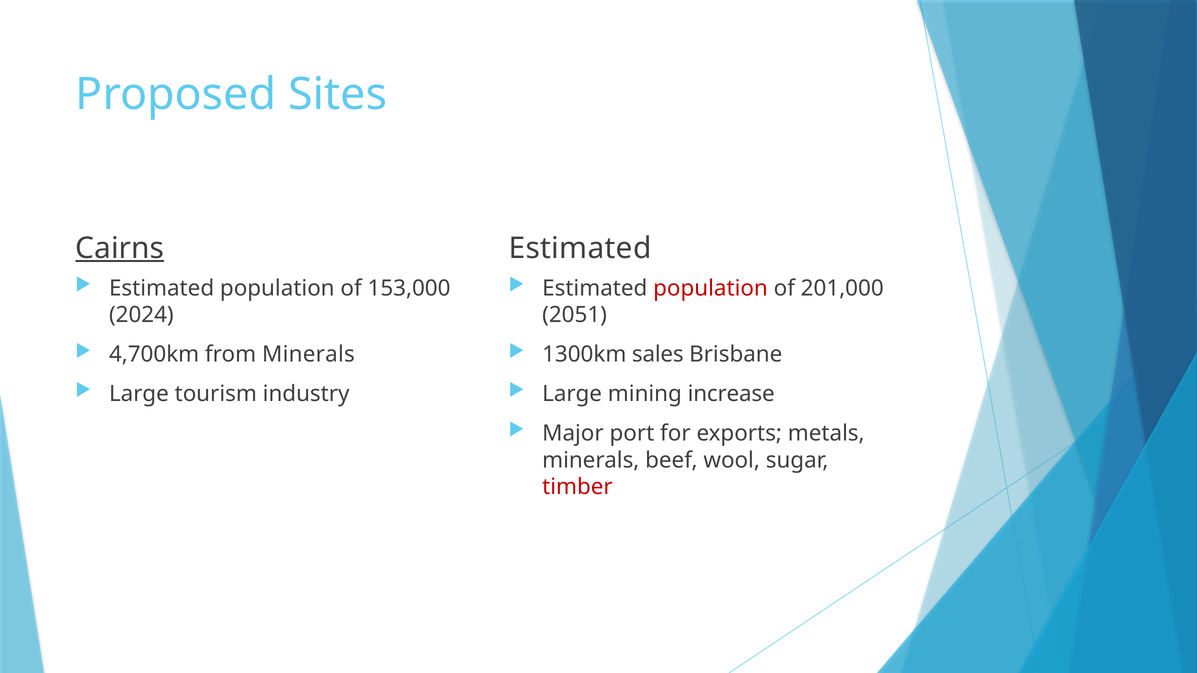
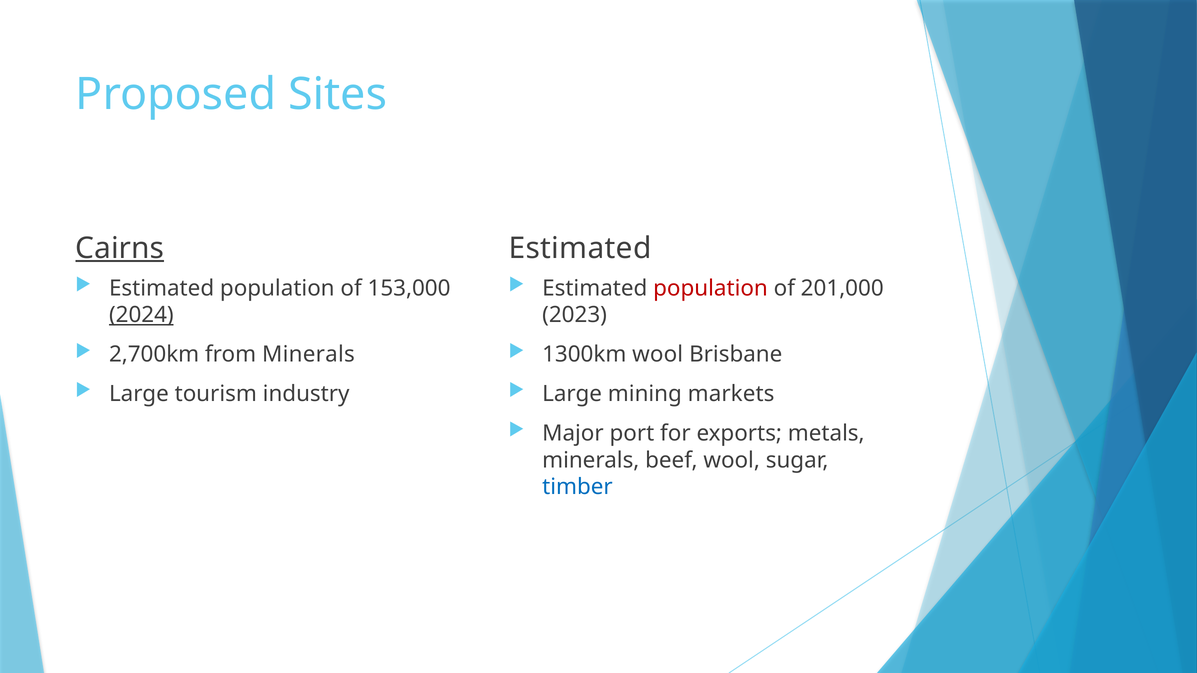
2024 underline: none -> present
2051: 2051 -> 2023
4,700km: 4,700km -> 2,700km
1300km sales: sales -> wool
increase: increase -> markets
timber colour: red -> blue
